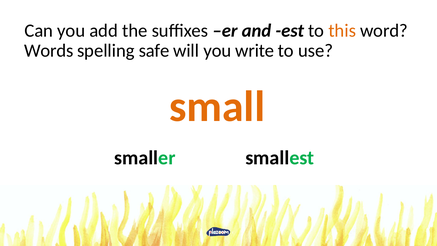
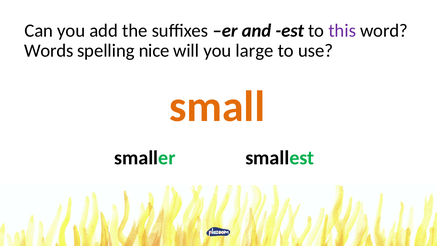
this colour: orange -> purple
safe: safe -> nice
write: write -> large
